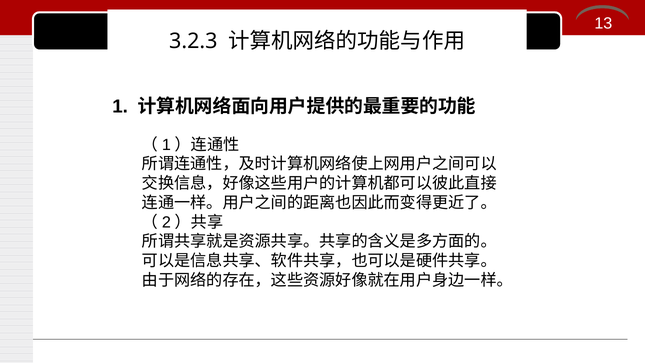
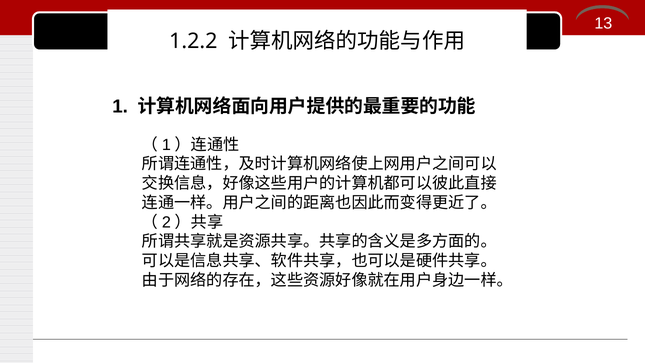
3.2.3: 3.2.3 -> 1.2.2
